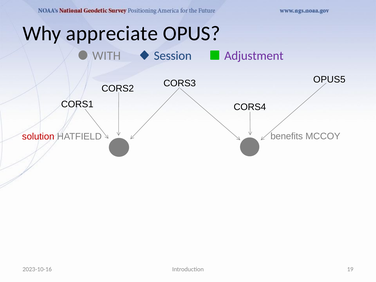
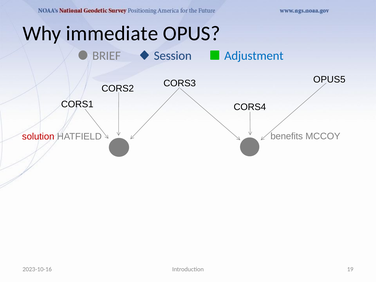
appreciate: appreciate -> immediate
WITH: WITH -> BRIEF
Adjustment colour: purple -> blue
